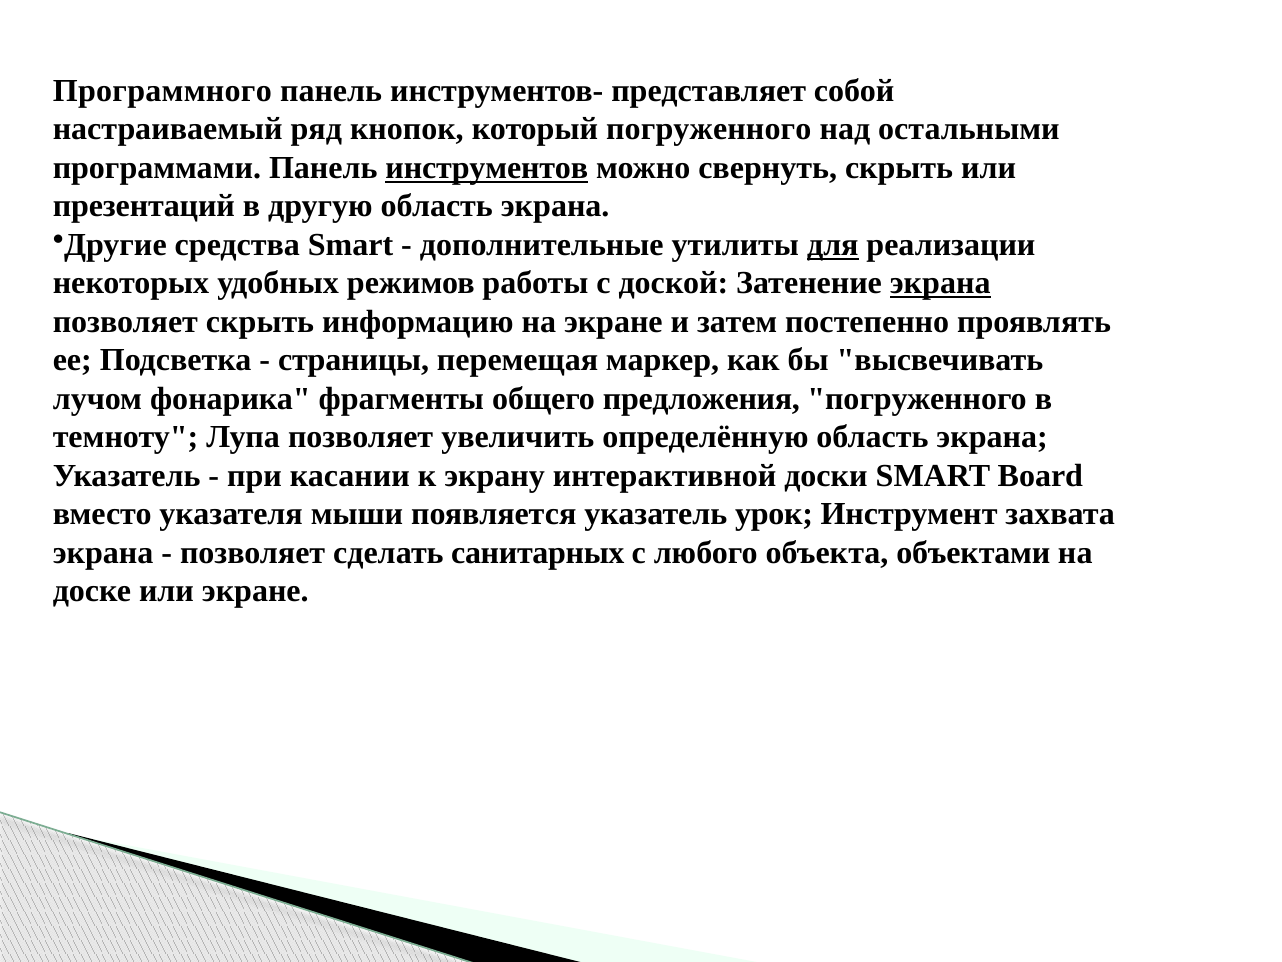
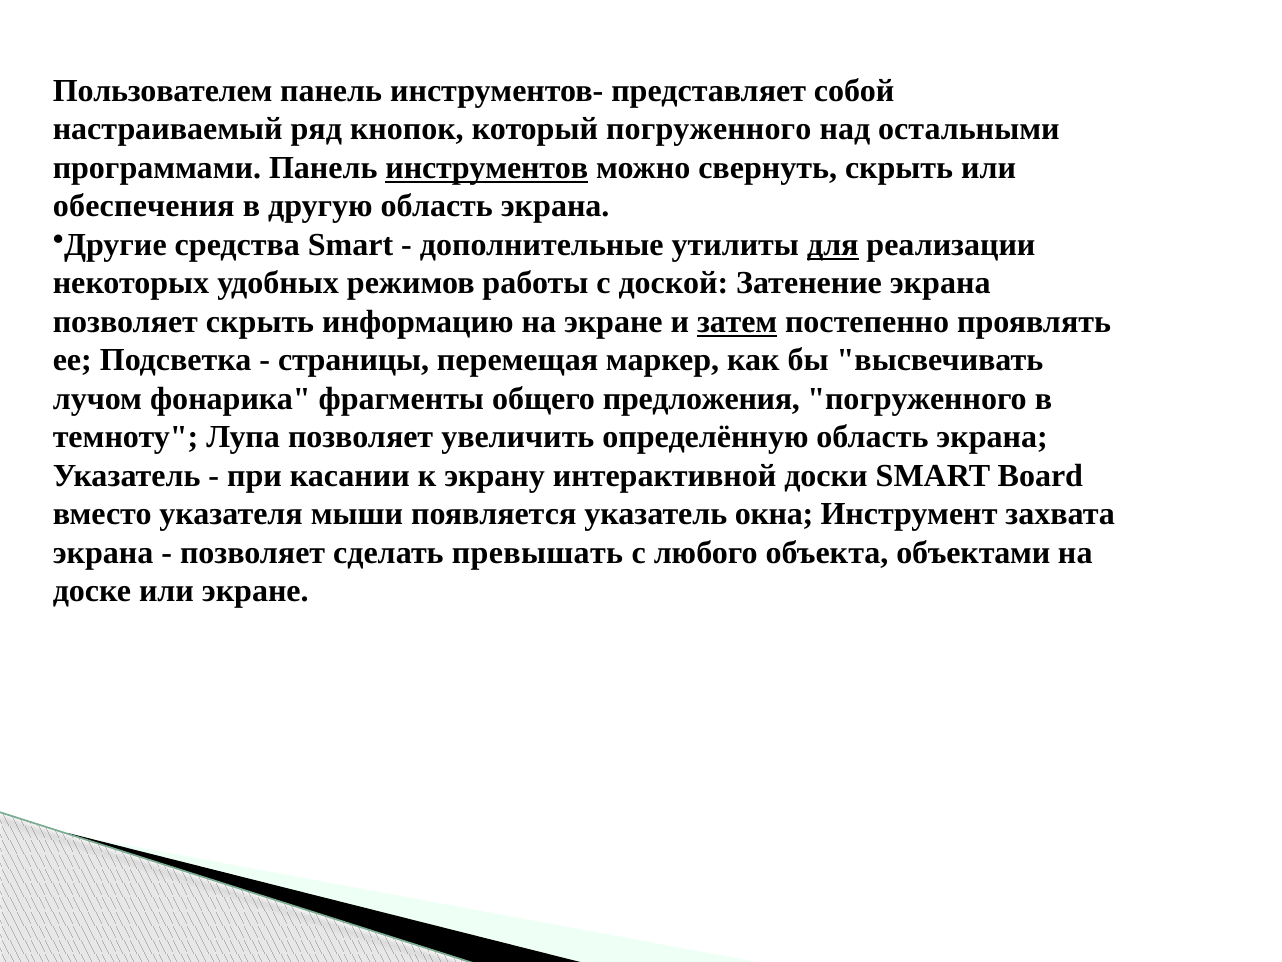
Программного: Программного -> Пользователем
презентаций: презентаций -> обеспечения
экрана at (940, 283) underline: present -> none
затем underline: none -> present
урок: урок -> окна
санитарных: санитарных -> превышать
